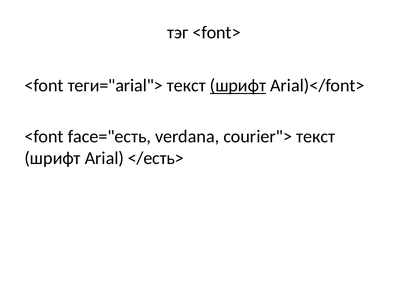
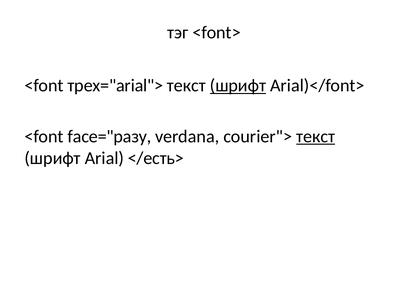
теги="arial">: теги="arial"> -> трех="arial">
face="есть: face="есть -> face="разу
текст at (316, 136) underline: none -> present
